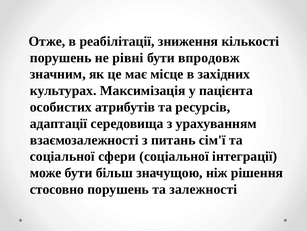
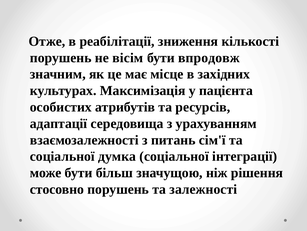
рівні: рівні -> вісім
сфери: сфери -> думка
